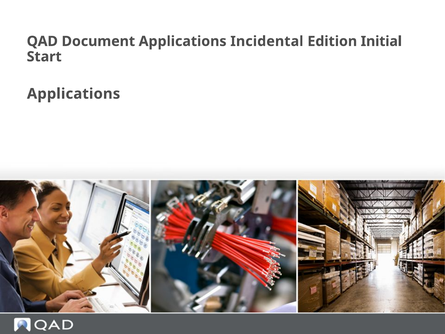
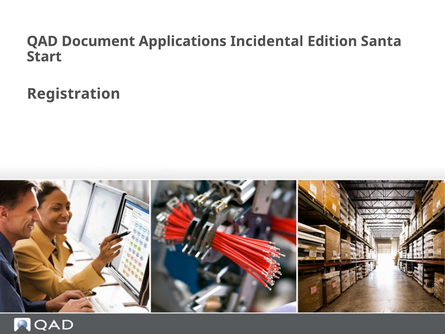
Initial: Initial -> Santa
Applications at (74, 94): Applications -> Registration
